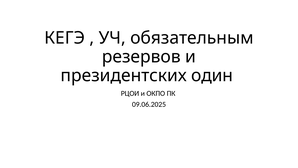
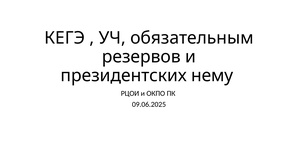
один: один -> нему
